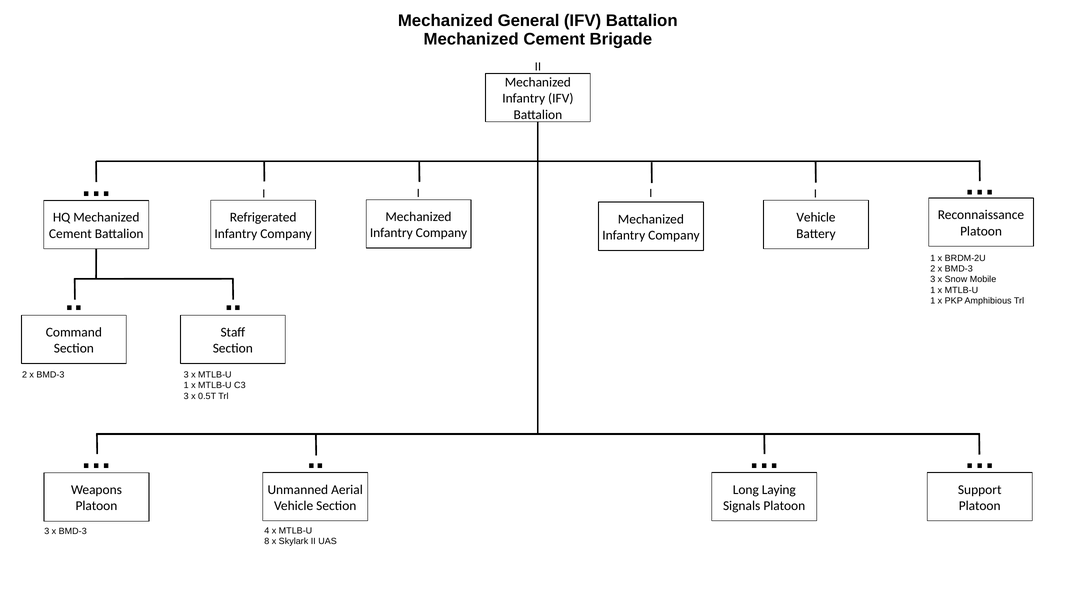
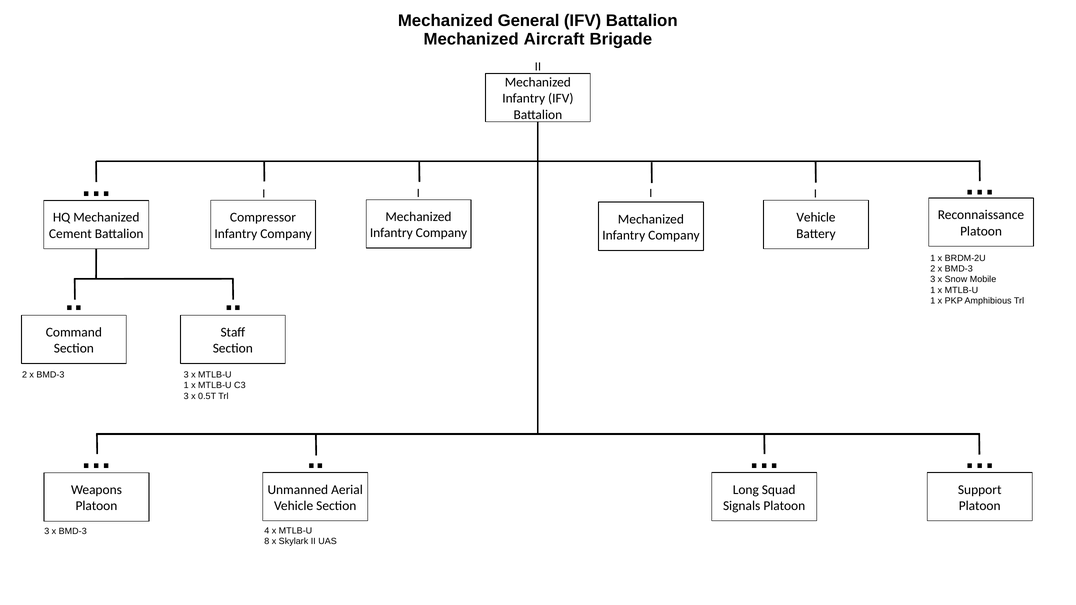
Cement at (554, 39): Cement -> Aircraft
Refrigerated: Refrigerated -> Compressor
Laying: Laying -> Squad
